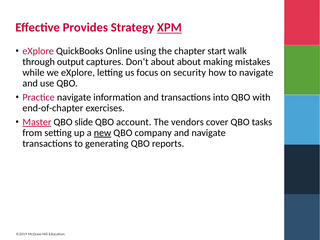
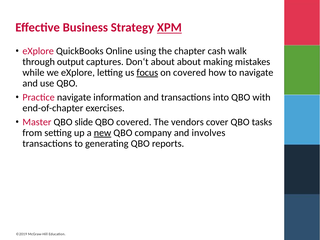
Provides: Provides -> Business
start: start -> cash
focus underline: none -> present
on security: security -> covered
Master underline: present -> none
O account: account -> covered
and navigate: navigate -> involves
